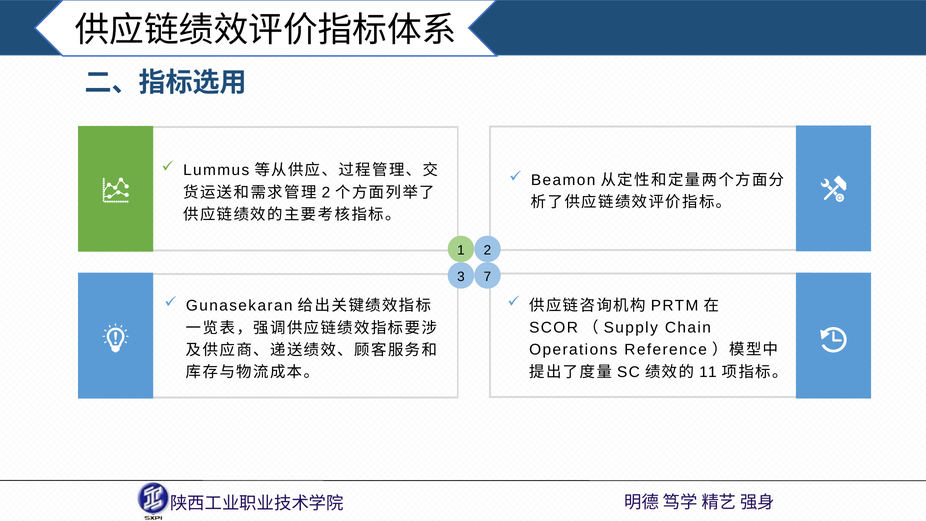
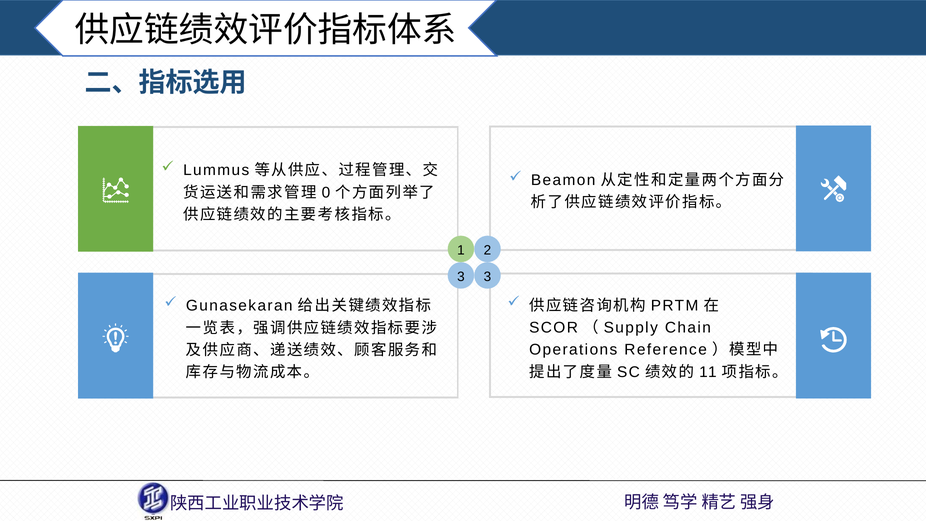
2 at (326, 193): 2 -> 0
3 7: 7 -> 3
